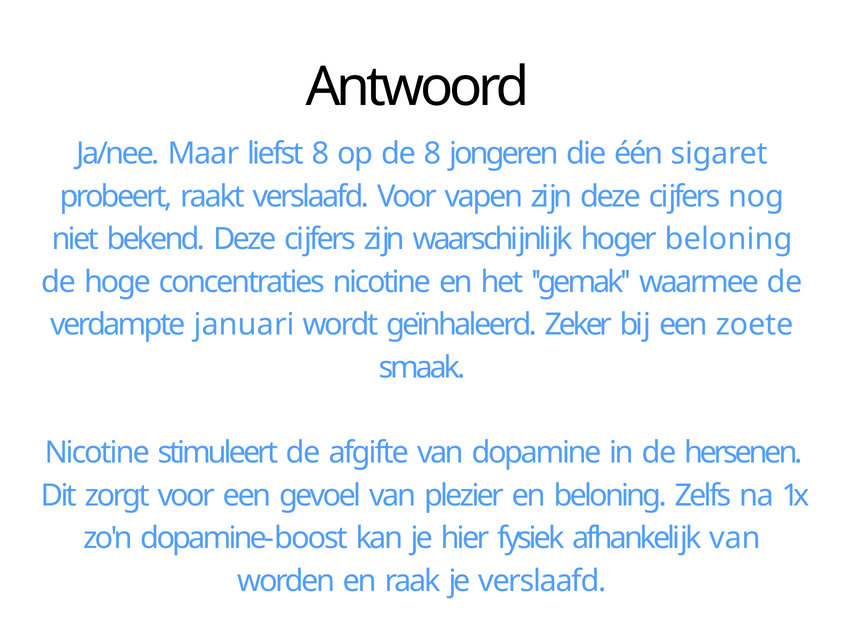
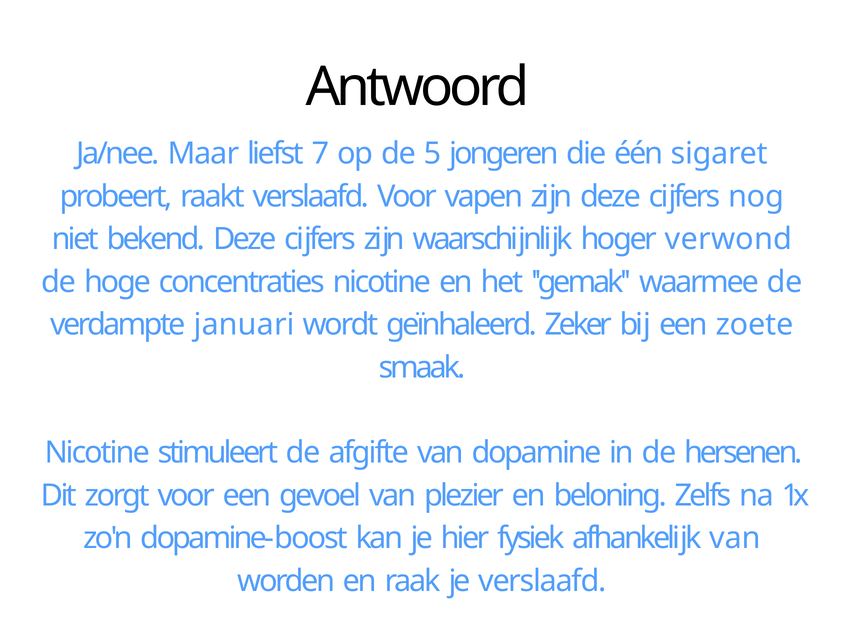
liefst 8: 8 -> 7
de 8: 8 -> 5
hoger beloning: beloning -> verwond
